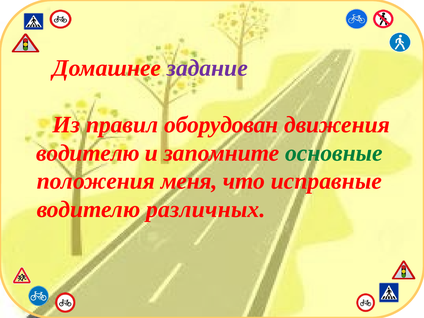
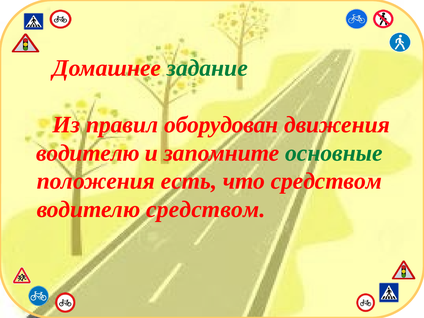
задание colour: purple -> green
меня: меня -> есть
что исправные: исправные -> средством
водителю различных: различных -> средством
